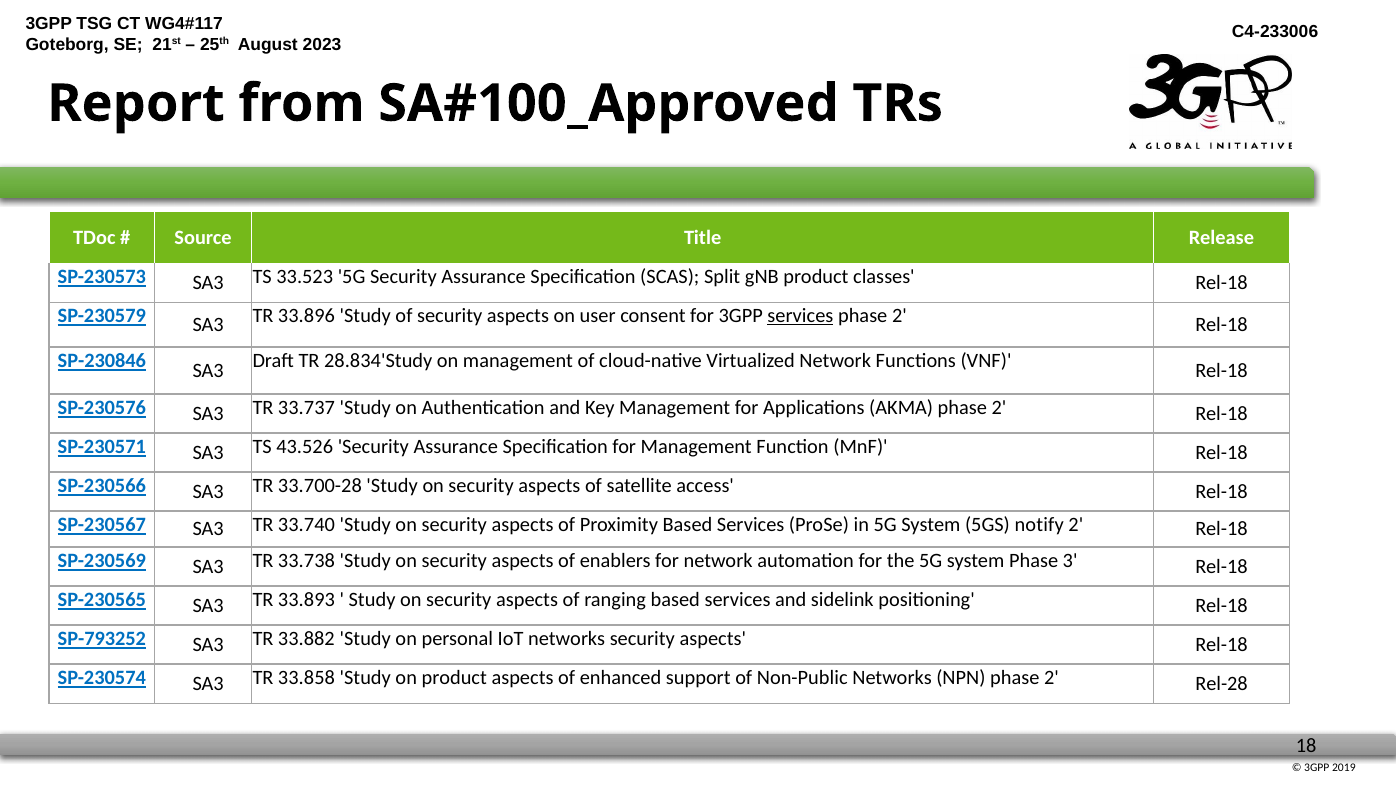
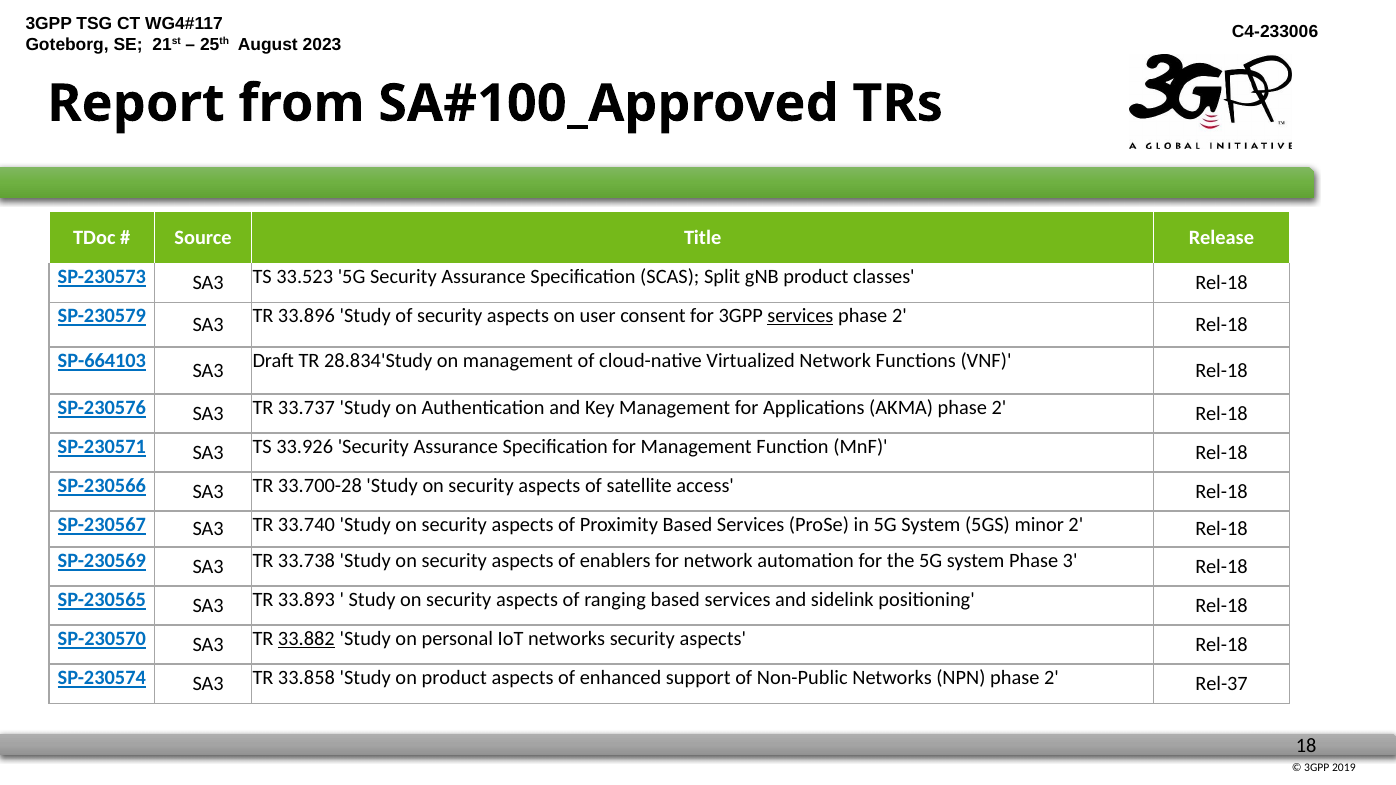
SP-230846: SP-230846 -> SP-664103
43.526: 43.526 -> 33.926
notify: notify -> minor
SP-793252: SP-793252 -> SP-230570
33.882 underline: none -> present
Rel-28: Rel-28 -> Rel-37
